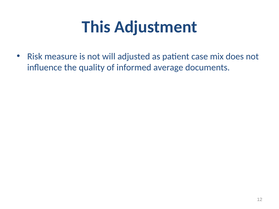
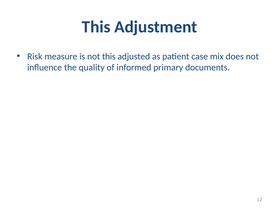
not will: will -> this
average: average -> primary
